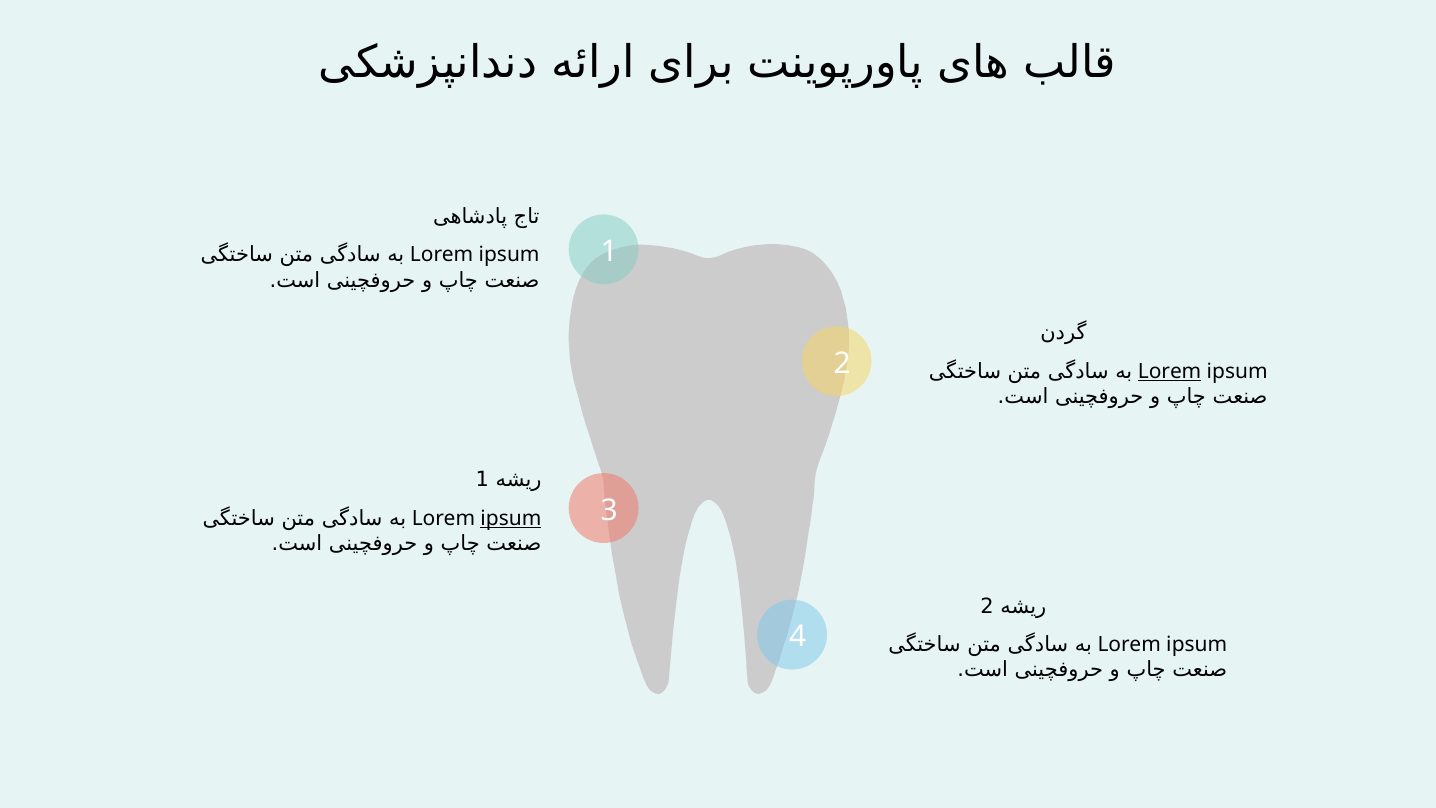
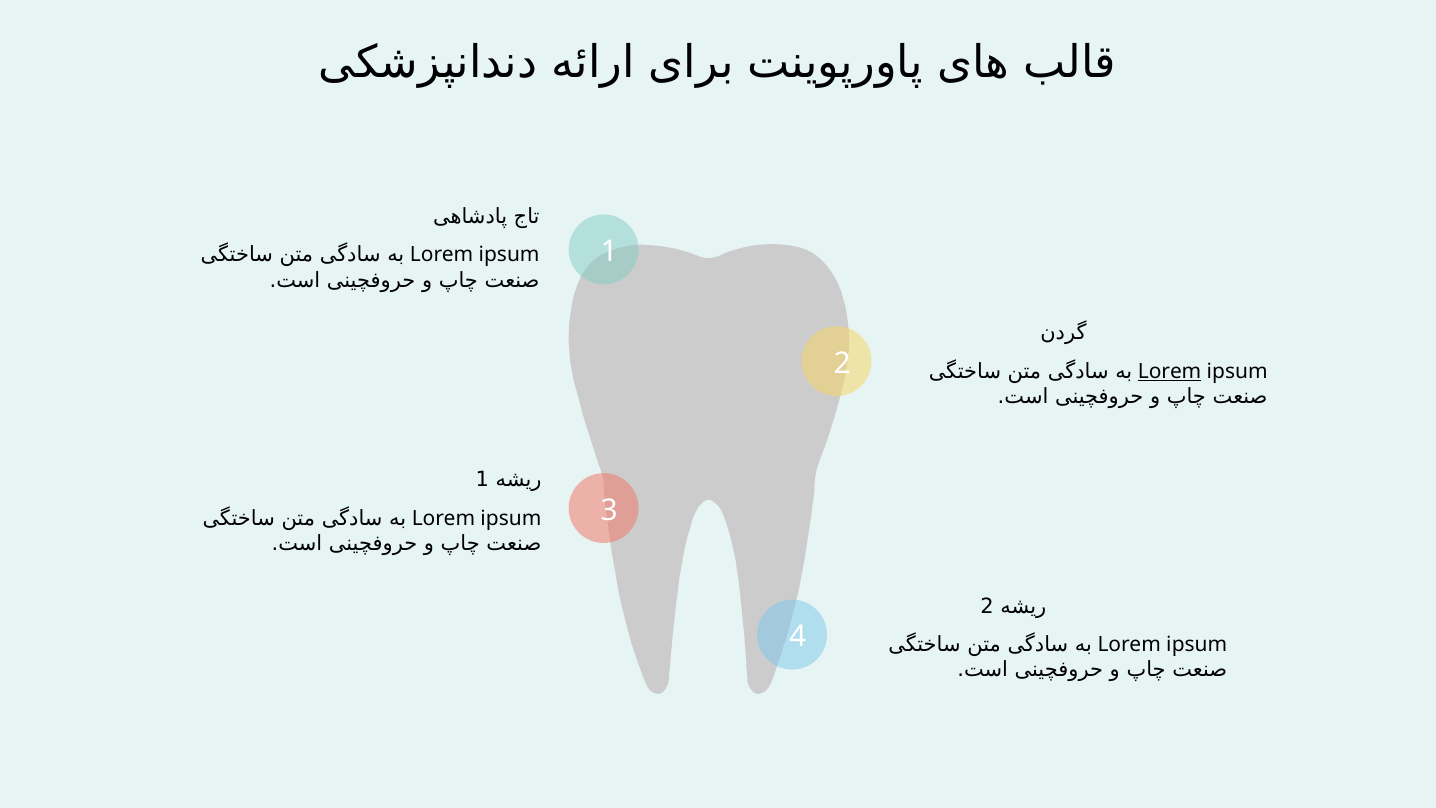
ipsum at (511, 518) underline: present -> none
